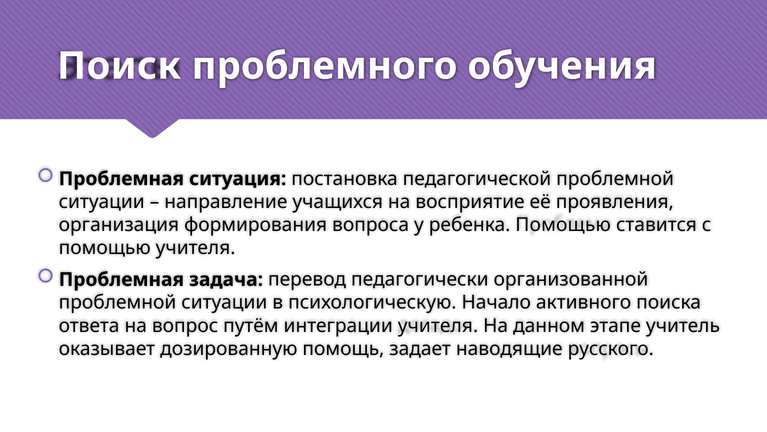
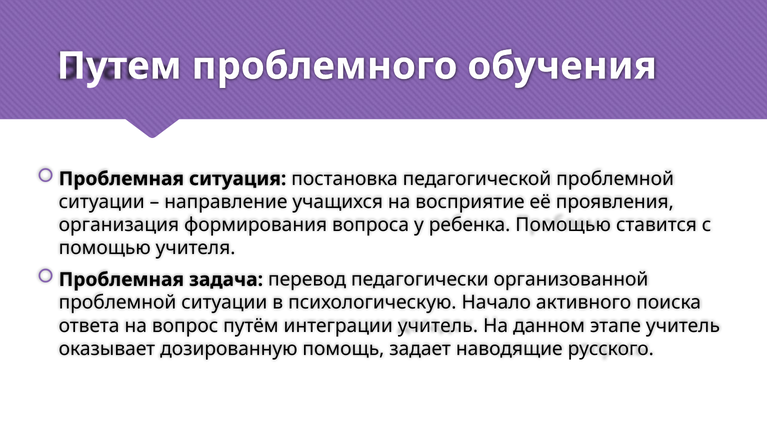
Поиск: Поиск -> Путем
интеграции учителя: учителя -> учитель
